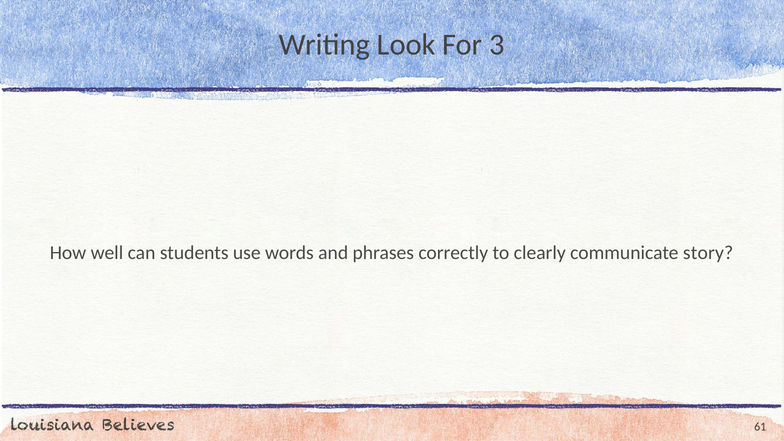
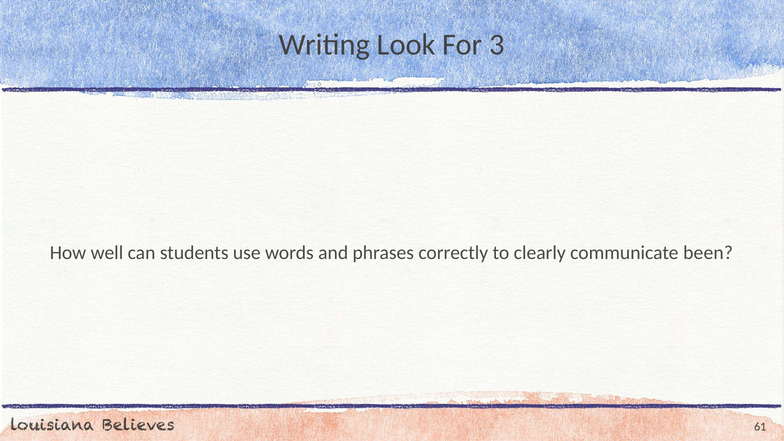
story: story -> been
